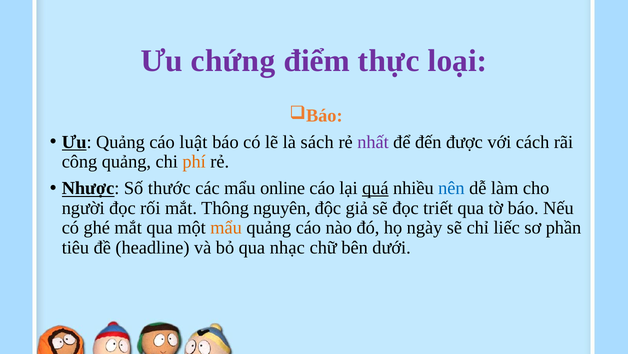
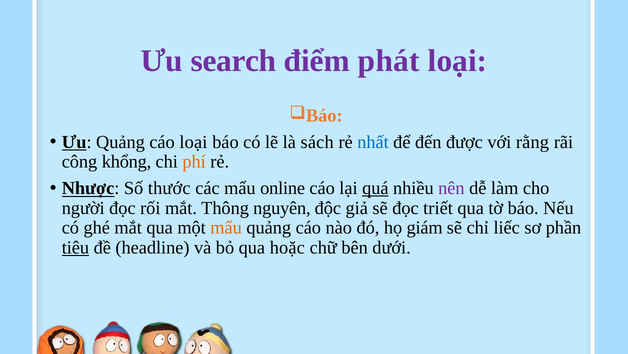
chứng: chứng -> search
thực: thực -> phát
cáo luật: luật -> loại
nhất colour: purple -> blue
cách: cách -> rằng
công quảng: quảng -> khổng
nên colour: blue -> purple
ngày: ngày -> giám
tiêu underline: none -> present
nhạc: nhạc -> hoặc
